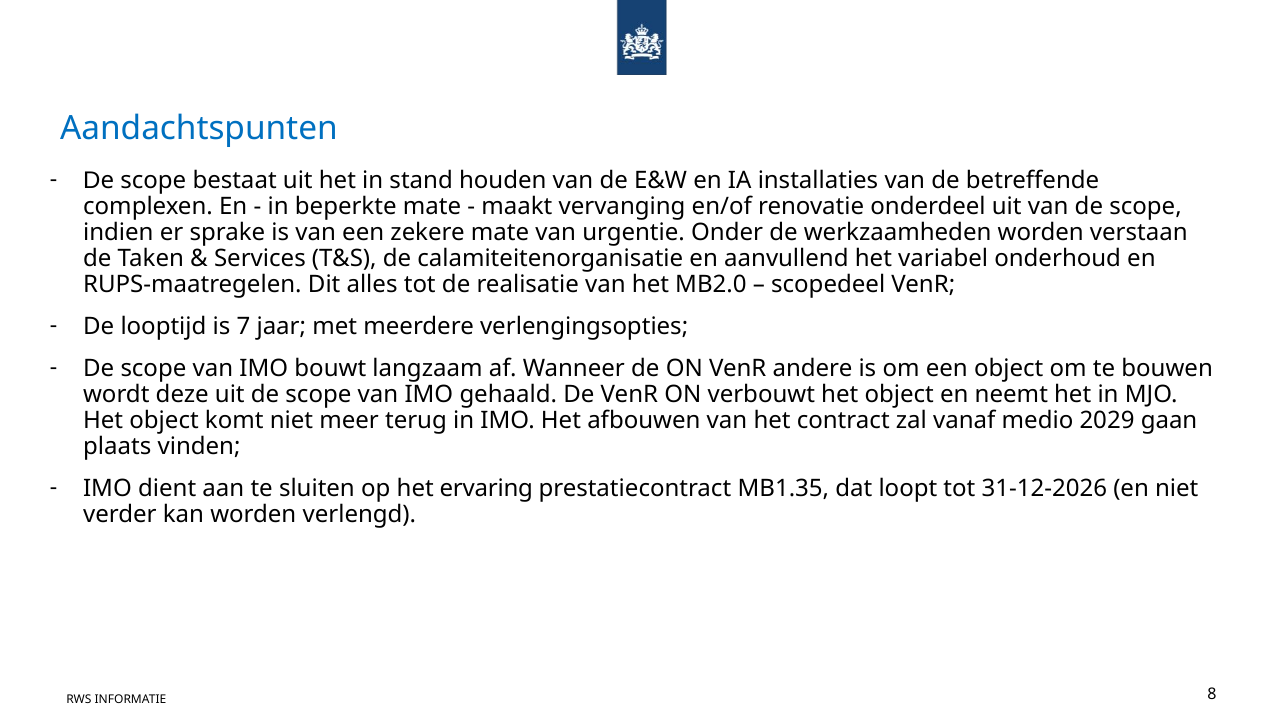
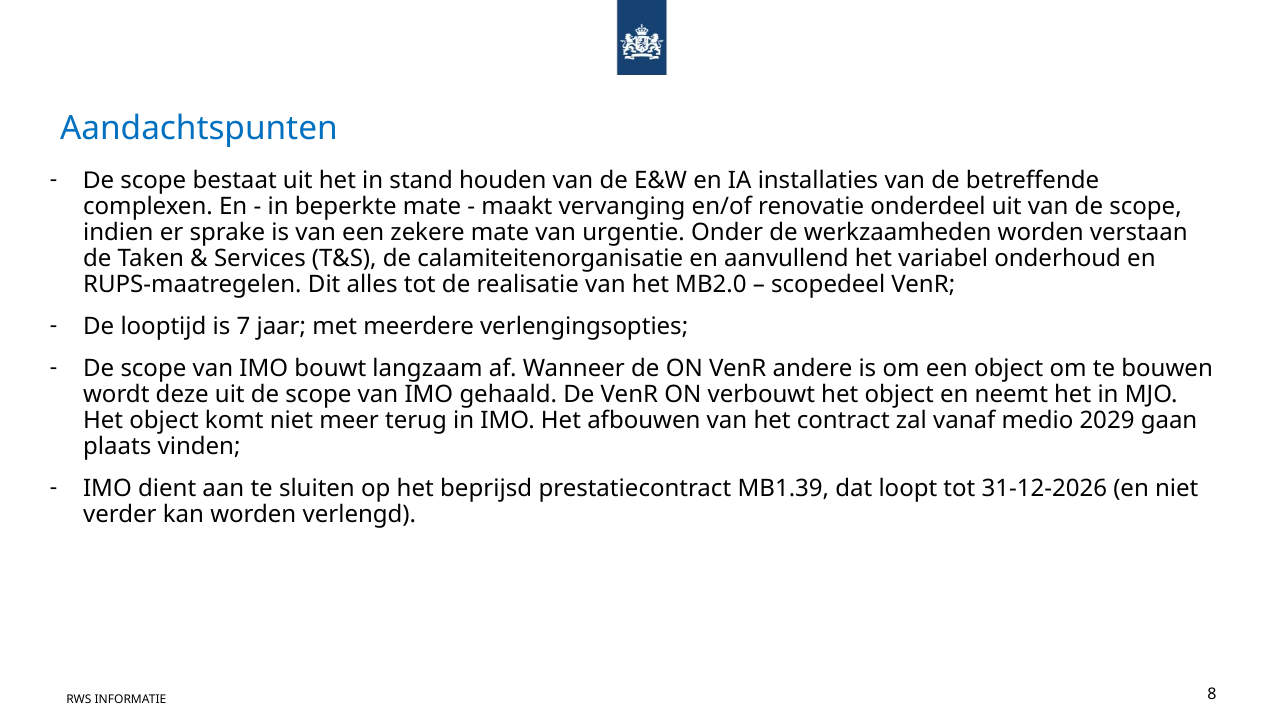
ervaring: ervaring -> beprijsd
MB1.35: MB1.35 -> MB1.39
